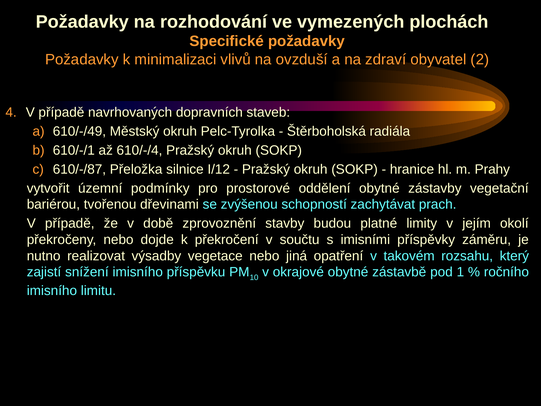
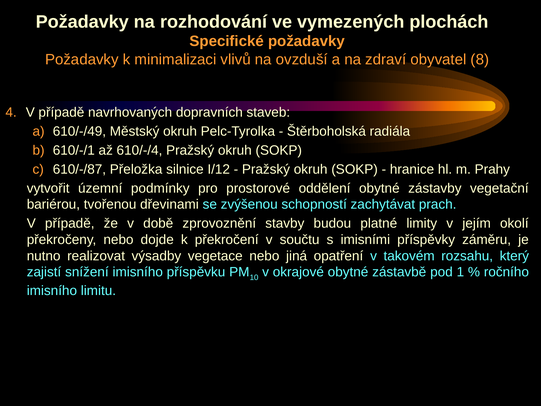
2: 2 -> 8
